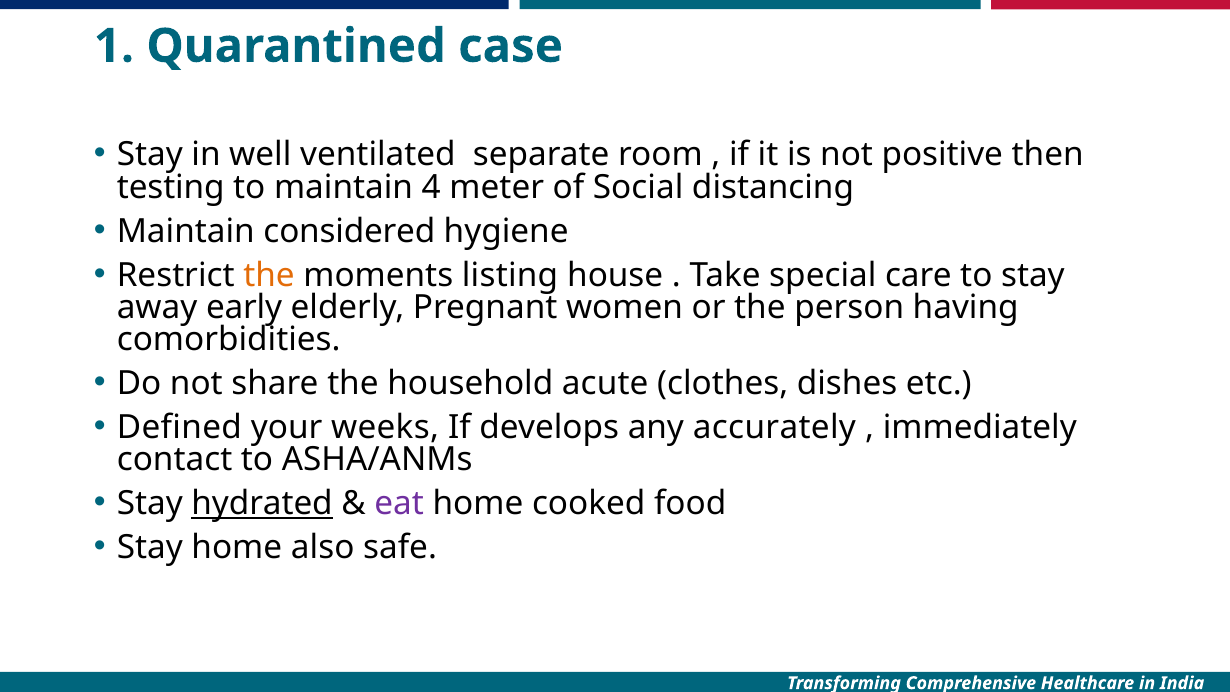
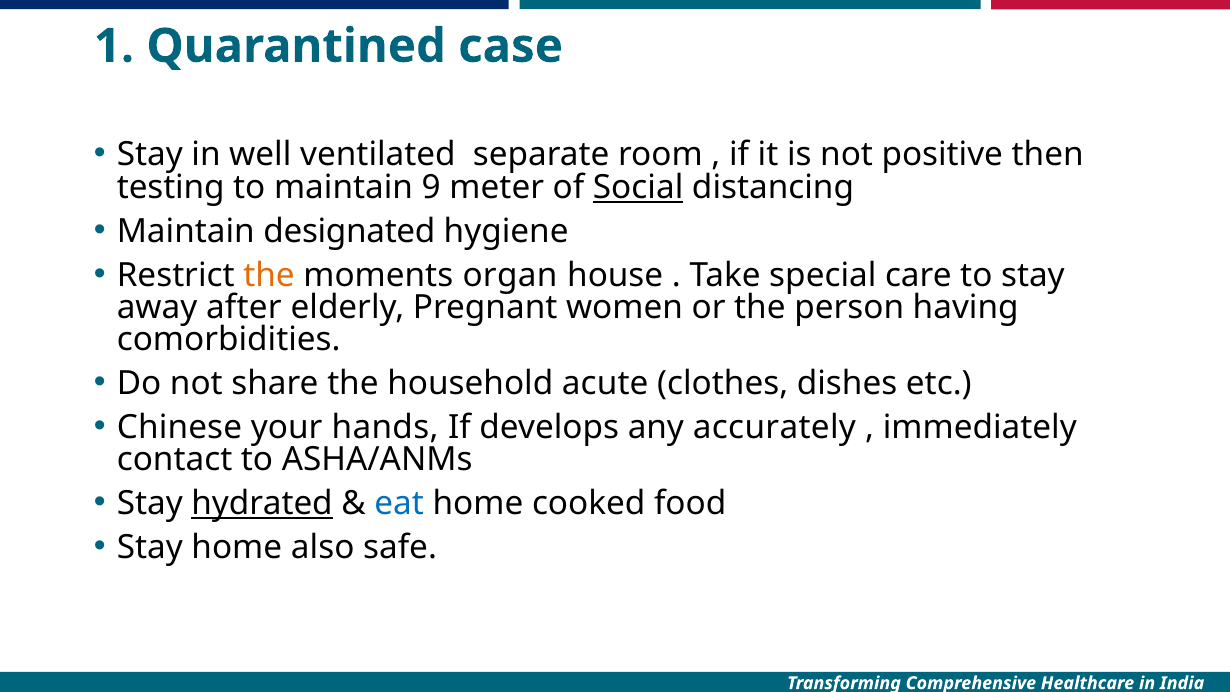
4: 4 -> 9
Social underline: none -> present
considered: considered -> designated
listing: listing -> organ
early: early -> after
Defined: Defined -> Chinese
weeks: weeks -> hands
eat colour: purple -> blue
